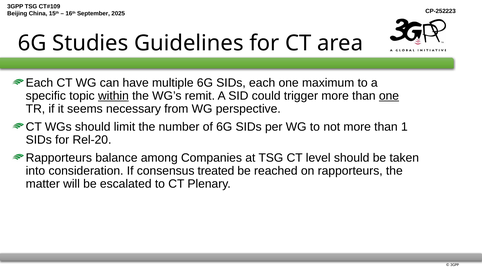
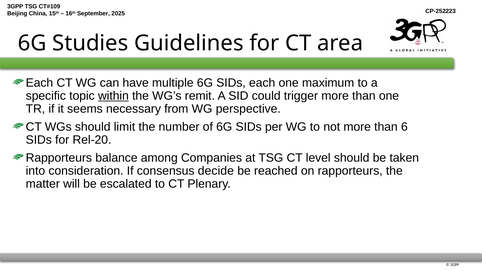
one at (389, 96) underline: present -> none
1: 1 -> 6
treated: treated -> decide
